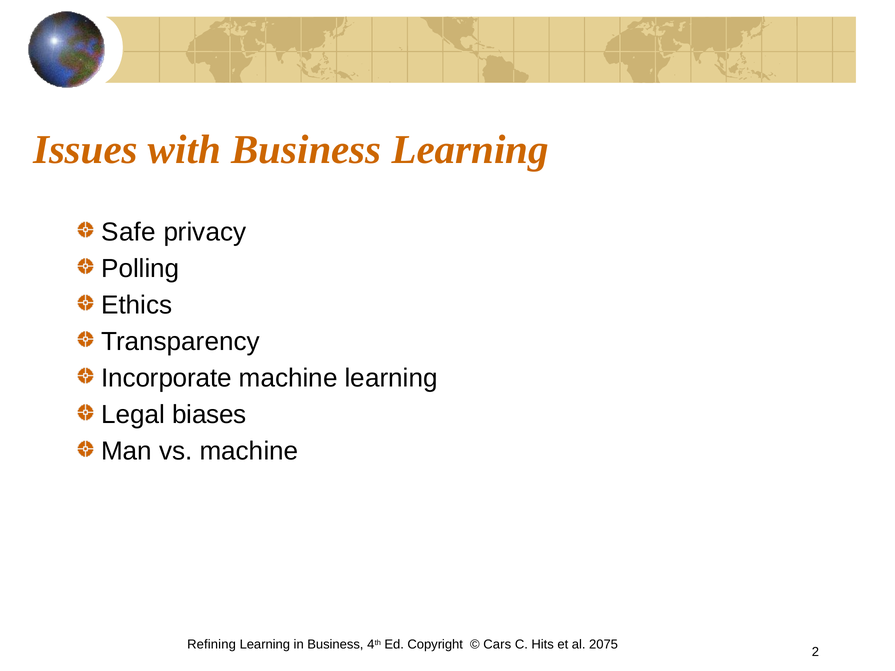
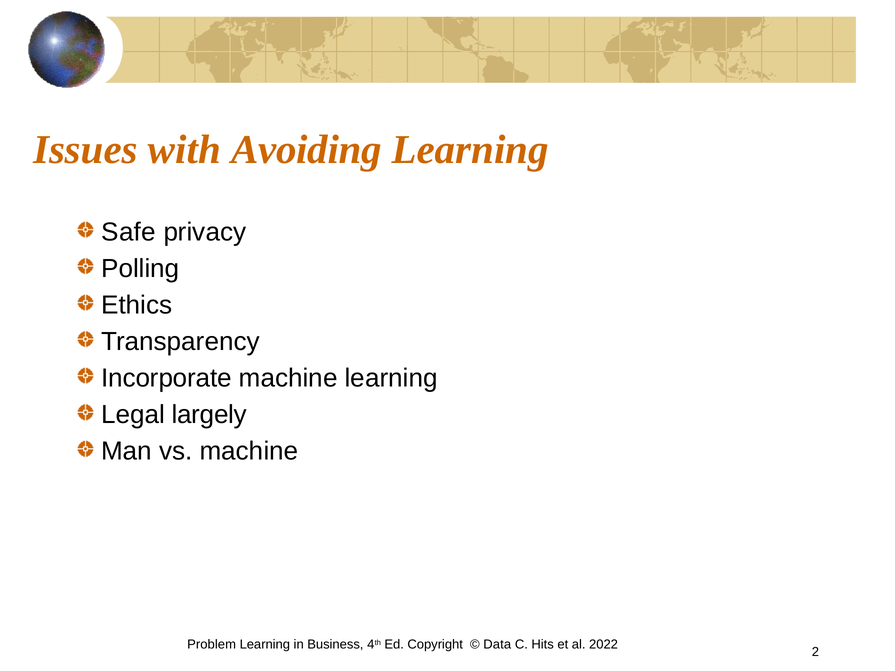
with Business: Business -> Avoiding
biases: biases -> largely
Refining: Refining -> Problem
Cars: Cars -> Data
2075: 2075 -> 2022
